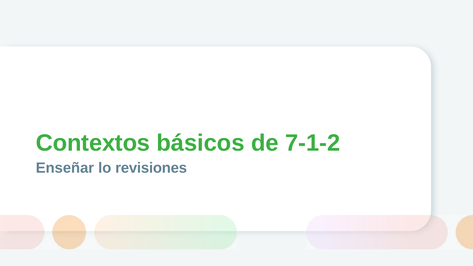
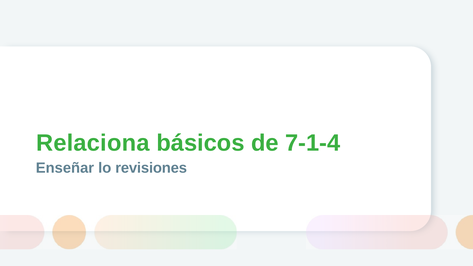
Contextos: Contextos -> Relaciona
7-1-2: 7-1-2 -> 7-1-4
